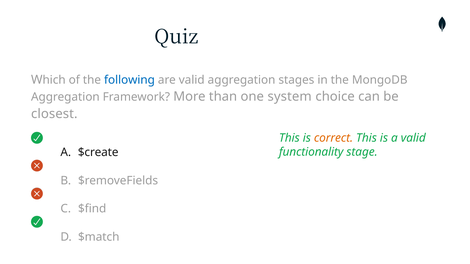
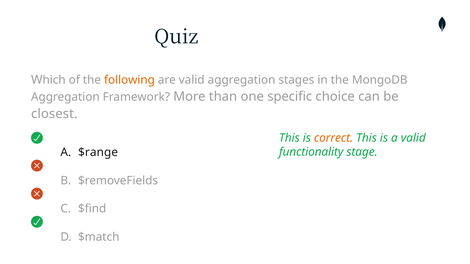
following colour: blue -> orange
system: system -> specific
$create: $create -> $range
